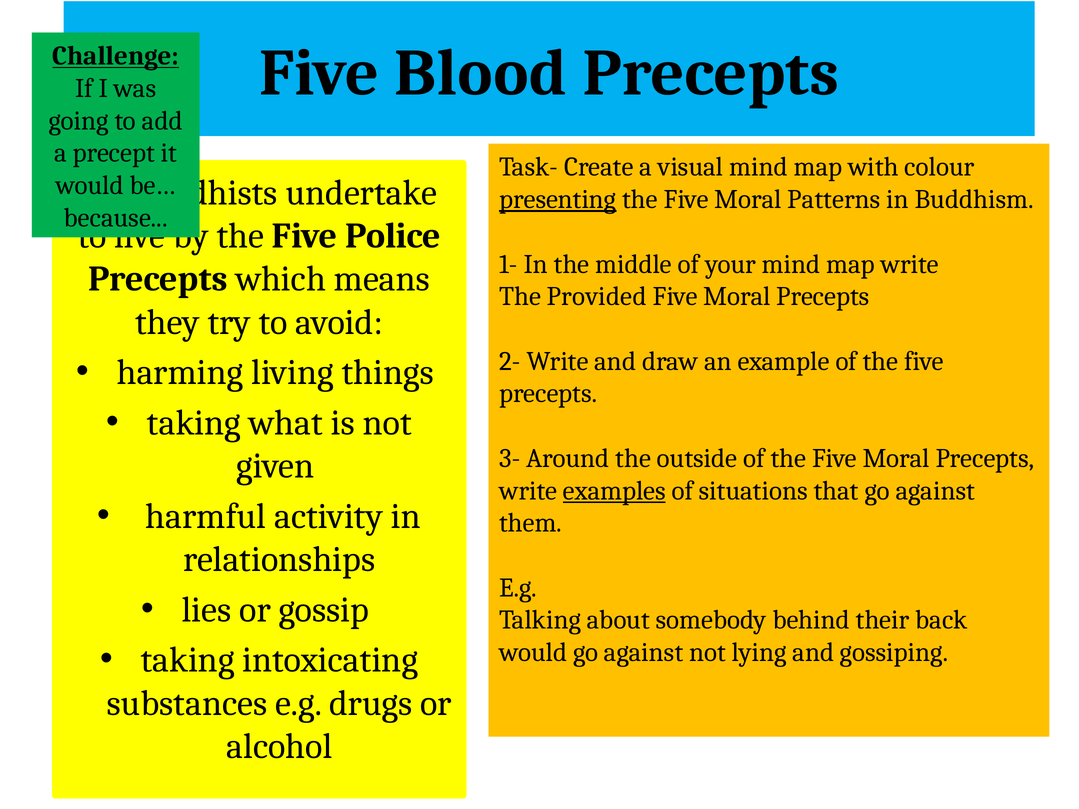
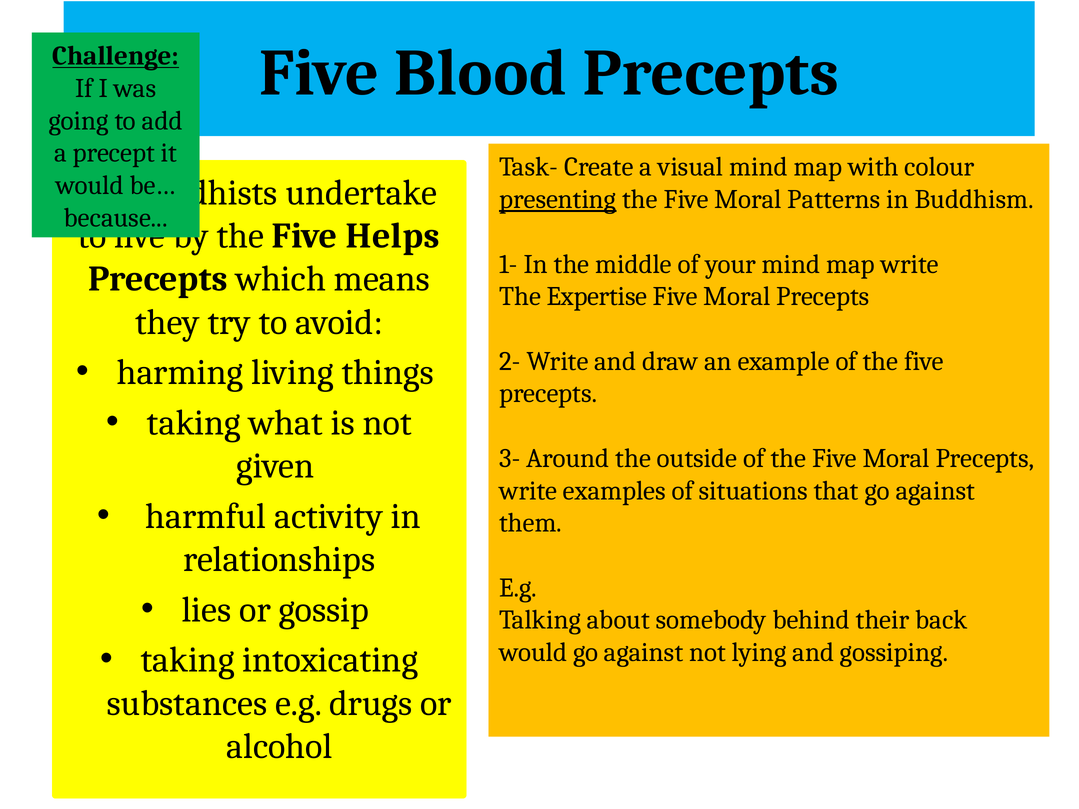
Police: Police -> Helps
Provided: Provided -> Expertise
examples underline: present -> none
